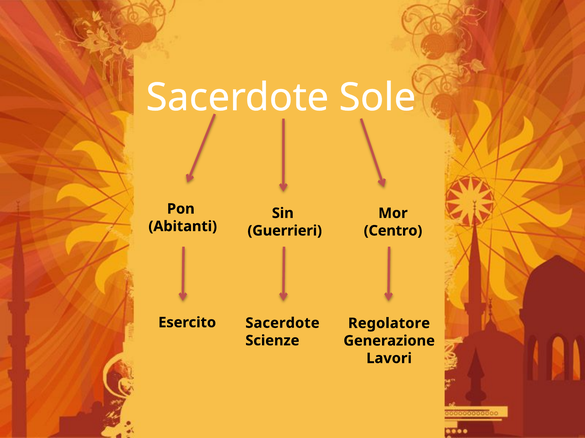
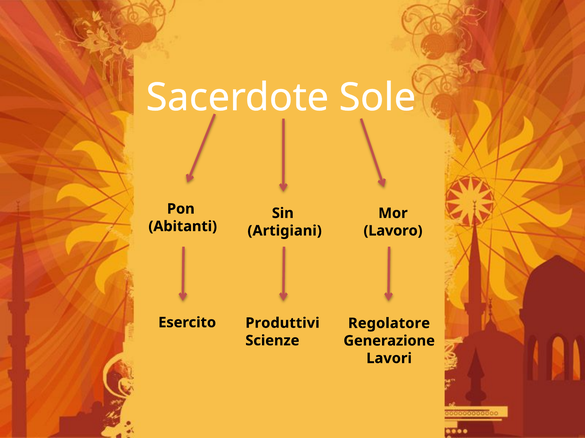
Guerrieri: Guerrieri -> Artigiani
Centro: Centro -> Lavoro
Esercito Sacerdote: Sacerdote -> Produttivi
